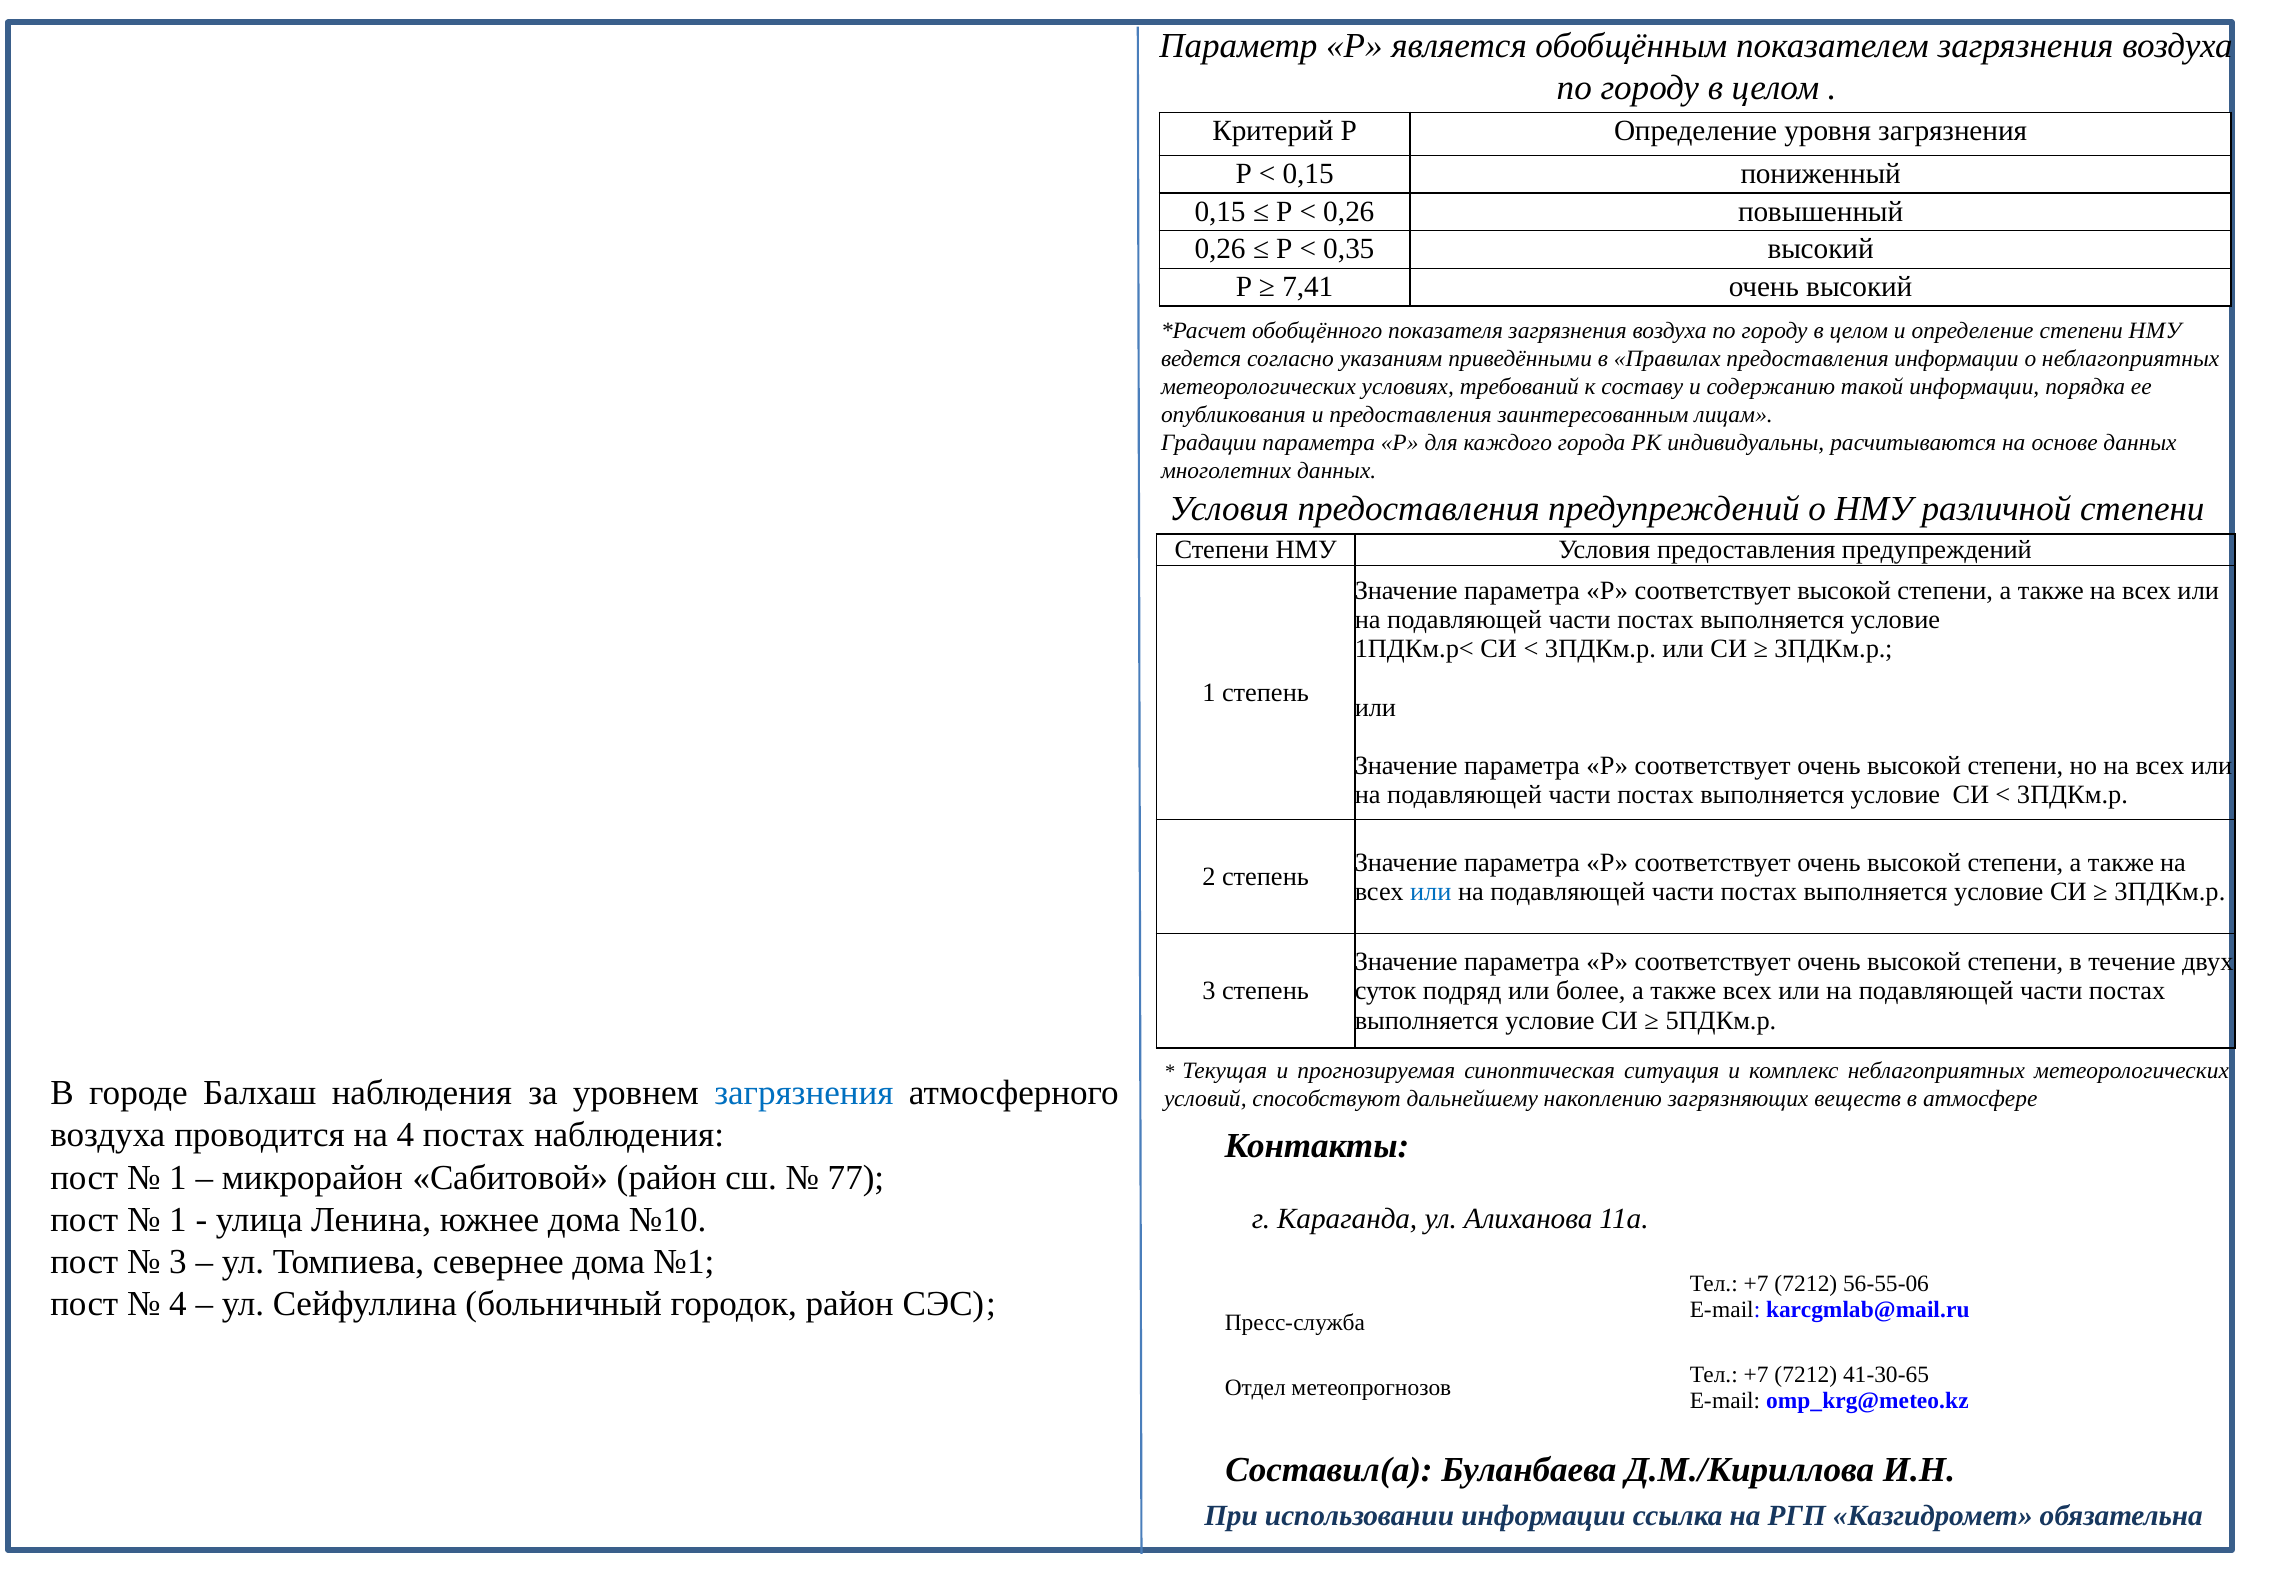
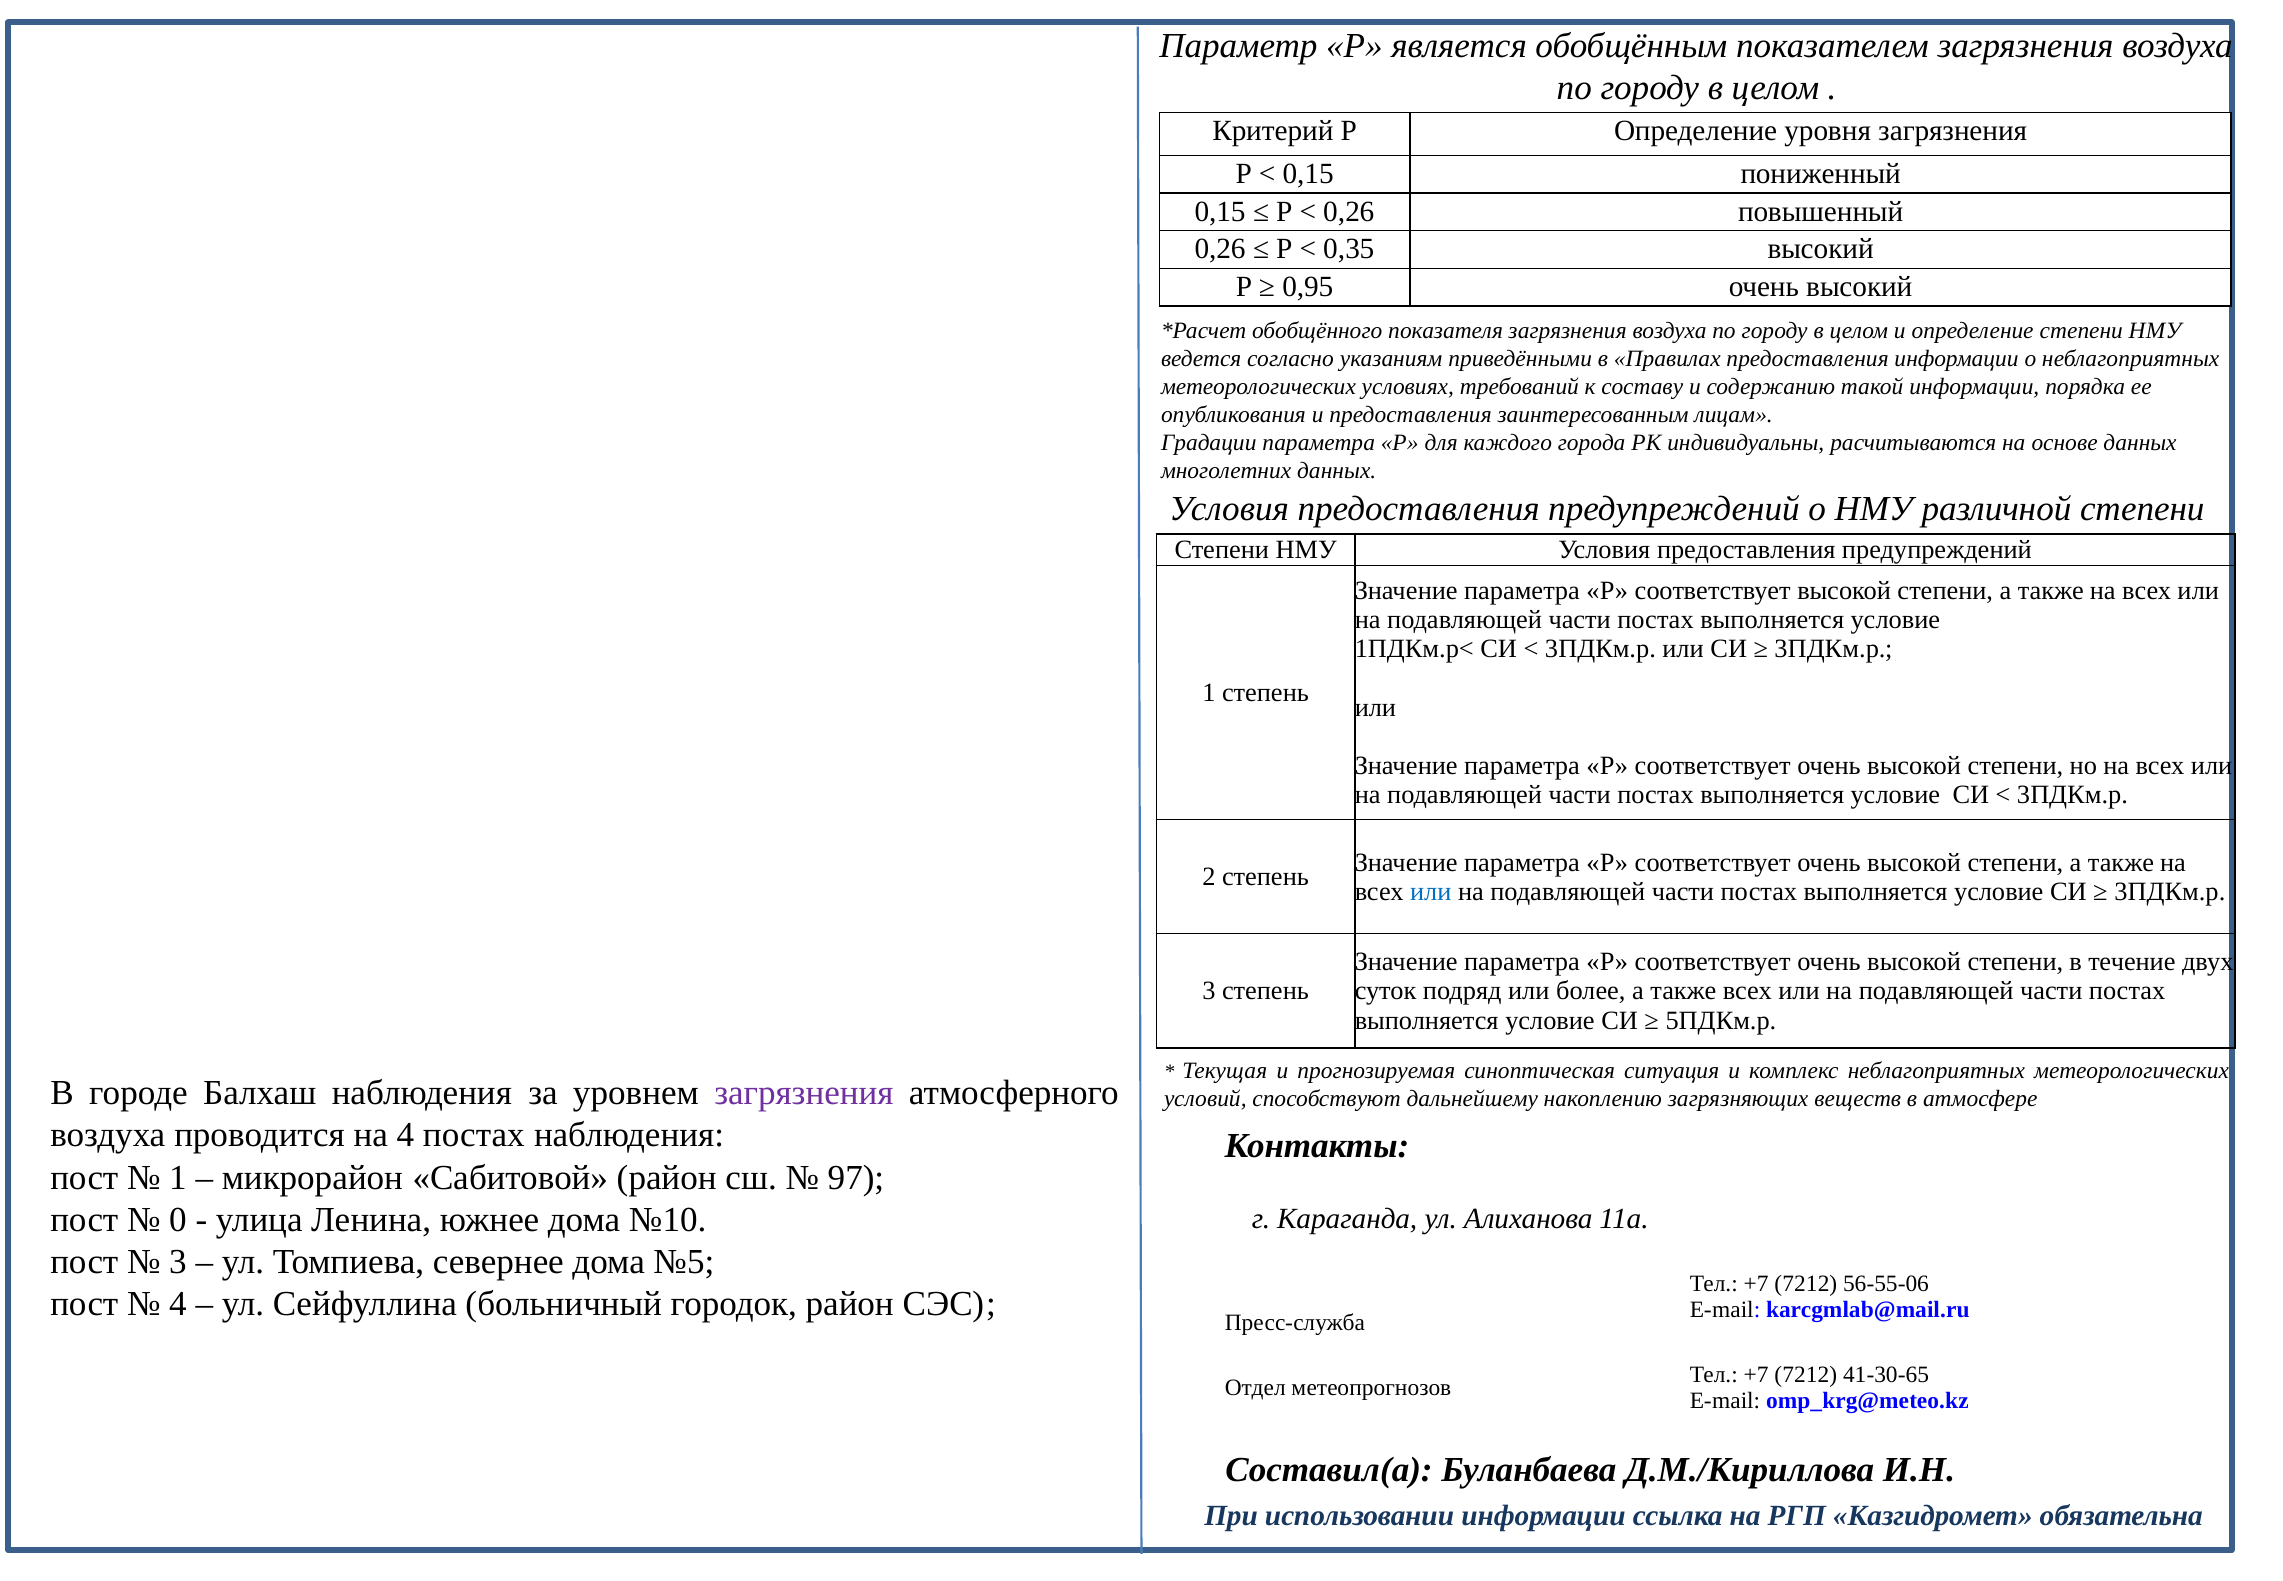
7,41: 7,41 -> 0,95
загрязнения at (804, 1093) colour: blue -> purple
77: 77 -> 97
1 at (178, 1219): 1 -> 0
№1: №1 -> №5
